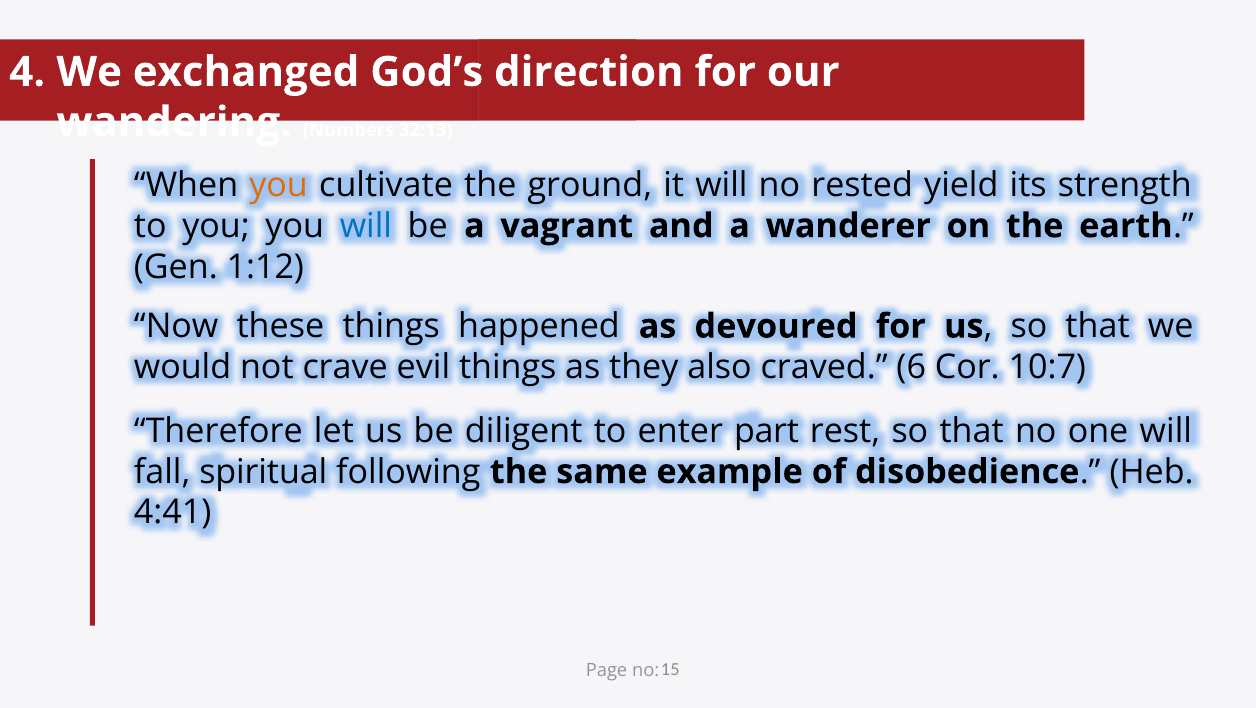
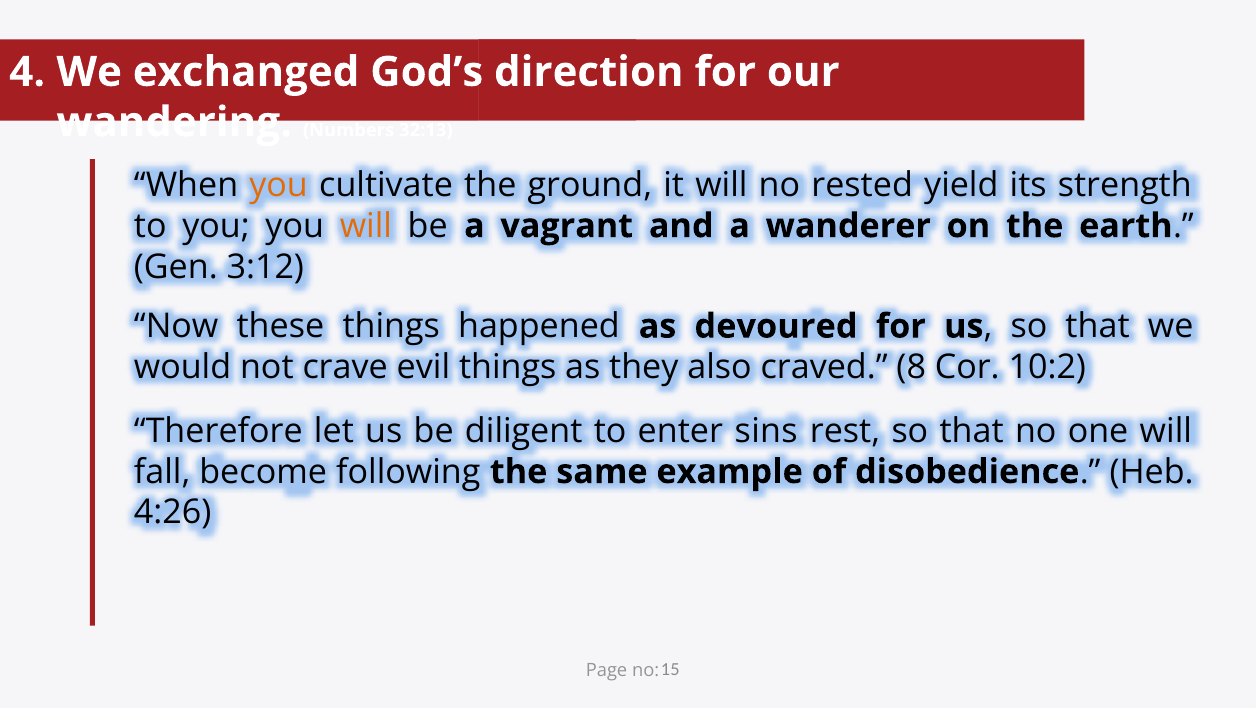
will at (366, 226) colour: blue -> orange
1:12: 1:12 -> 3:12
6: 6 -> 8
10:7: 10:7 -> 10:2
part: part -> sins
spiritual: spiritual -> become
4:41: 4:41 -> 4:26
